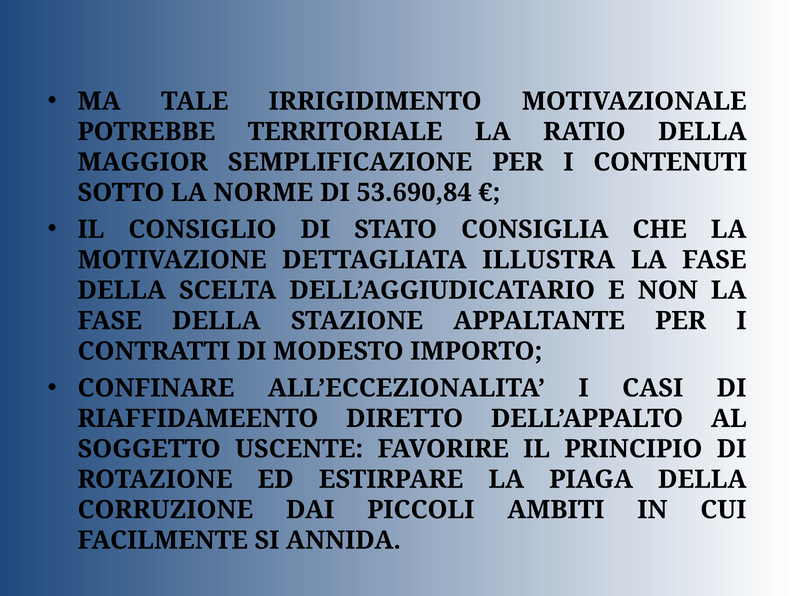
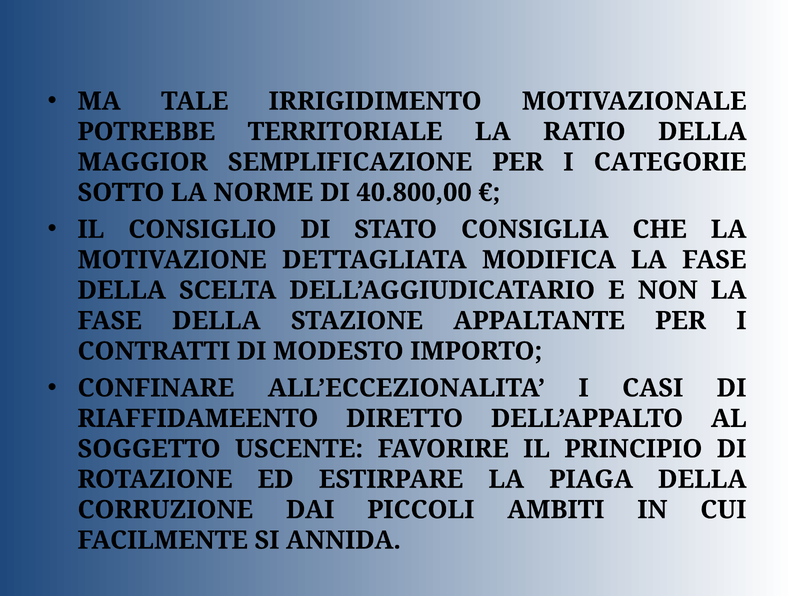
CONTENUTI: CONTENUTI -> CATEGORIE
53.690,84: 53.690,84 -> 40.800,00
ILLUSTRA: ILLUSTRA -> MODIFICA
